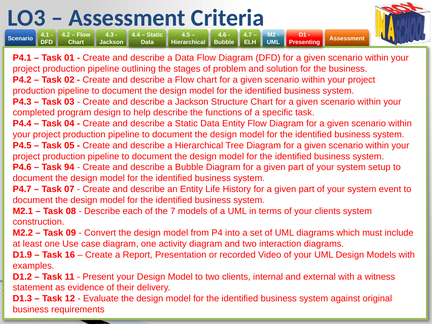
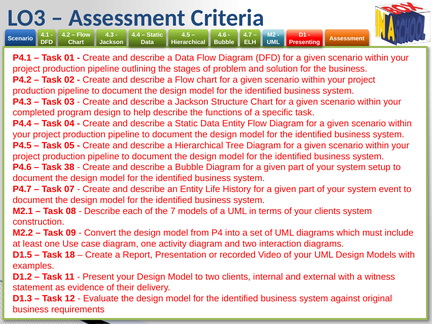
94: 94 -> 38
D1.9: D1.9 -> D1.5
16: 16 -> 18
